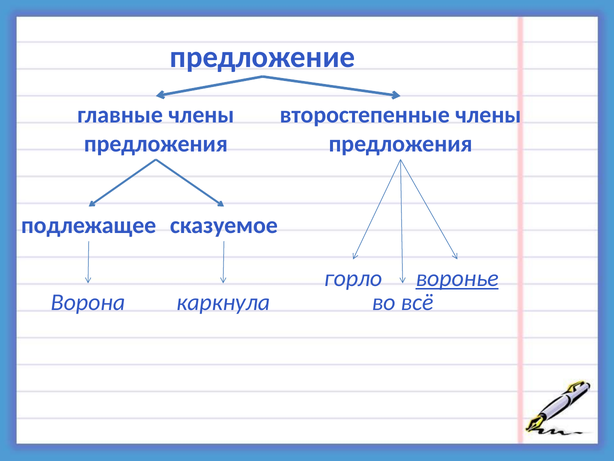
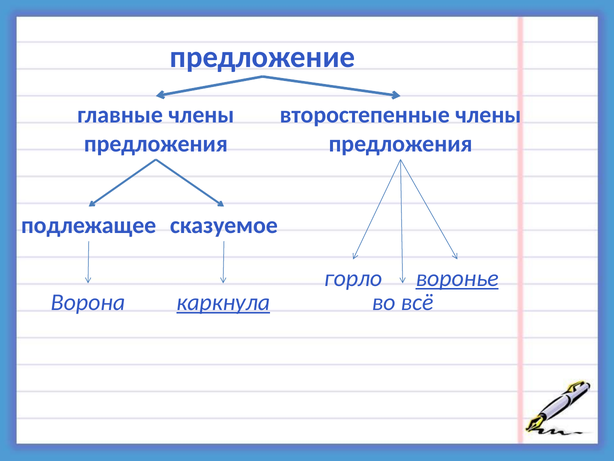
каркнула underline: none -> present
